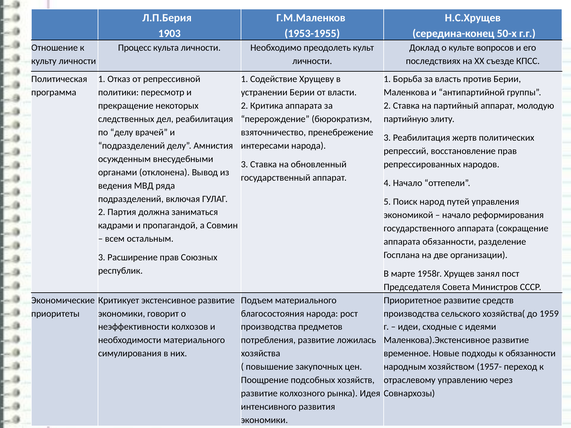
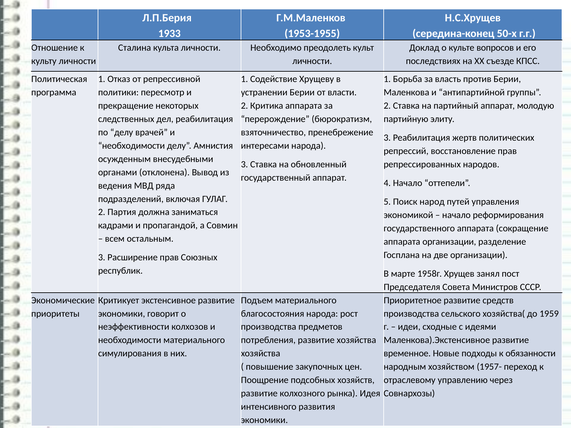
1903: 1903 -> 1933
Процесс: Процесс -> Сталина
подразделений at (132, 146): подразделений -> необходимости
аппарата обязанности: обязанности -> организации
развитие ложилась: ложилась -> хозяйства
